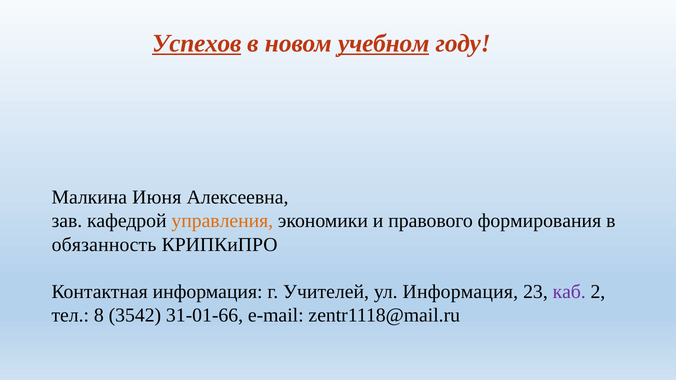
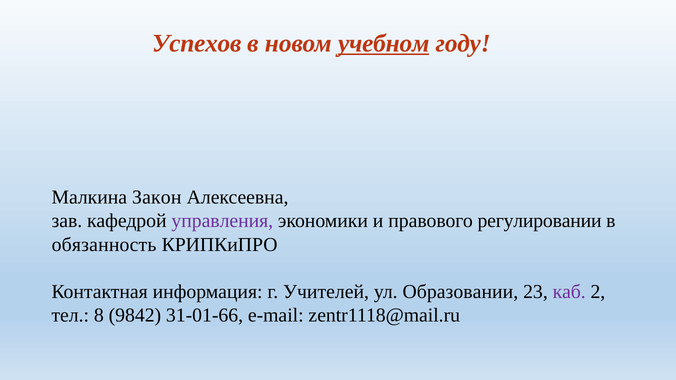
Успехов underline: present -> none
Июня: Июня -> Закон
управления colour: orange -> purple
формирования: формирования -> регулировании
ул Информация: Информация -> Образовании
3542: 3542 -> 9842
